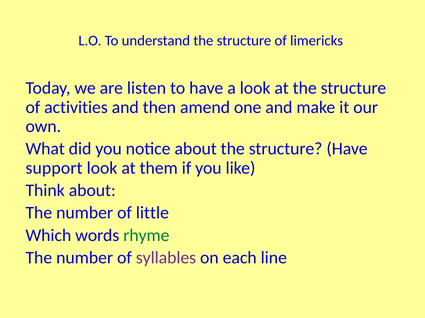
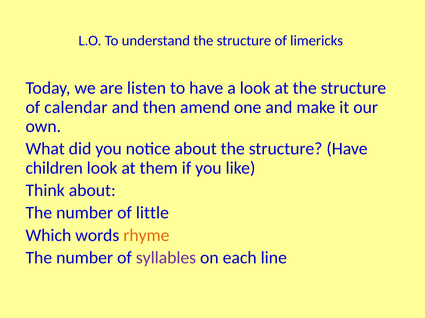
activities: activities -> calendar
support: support -> children
rhyme colour: green -> orange
